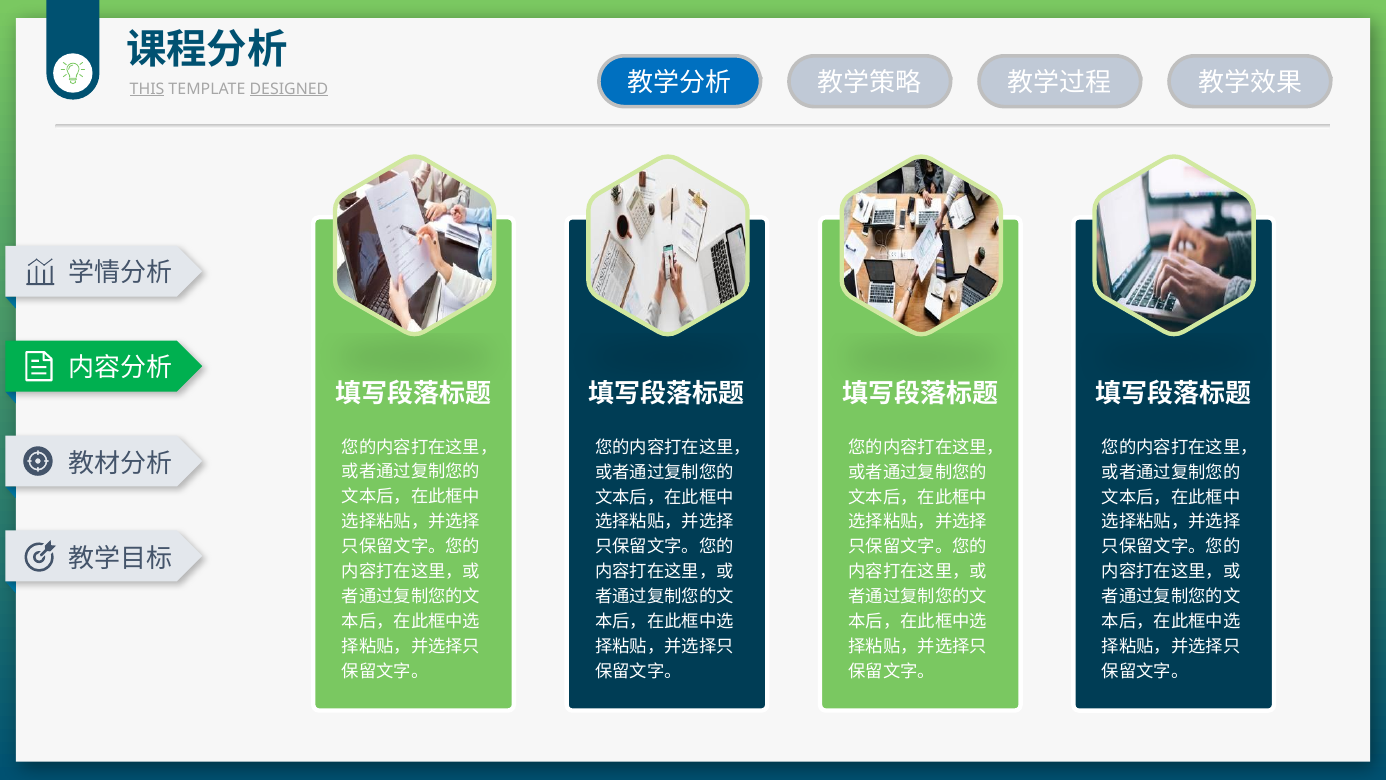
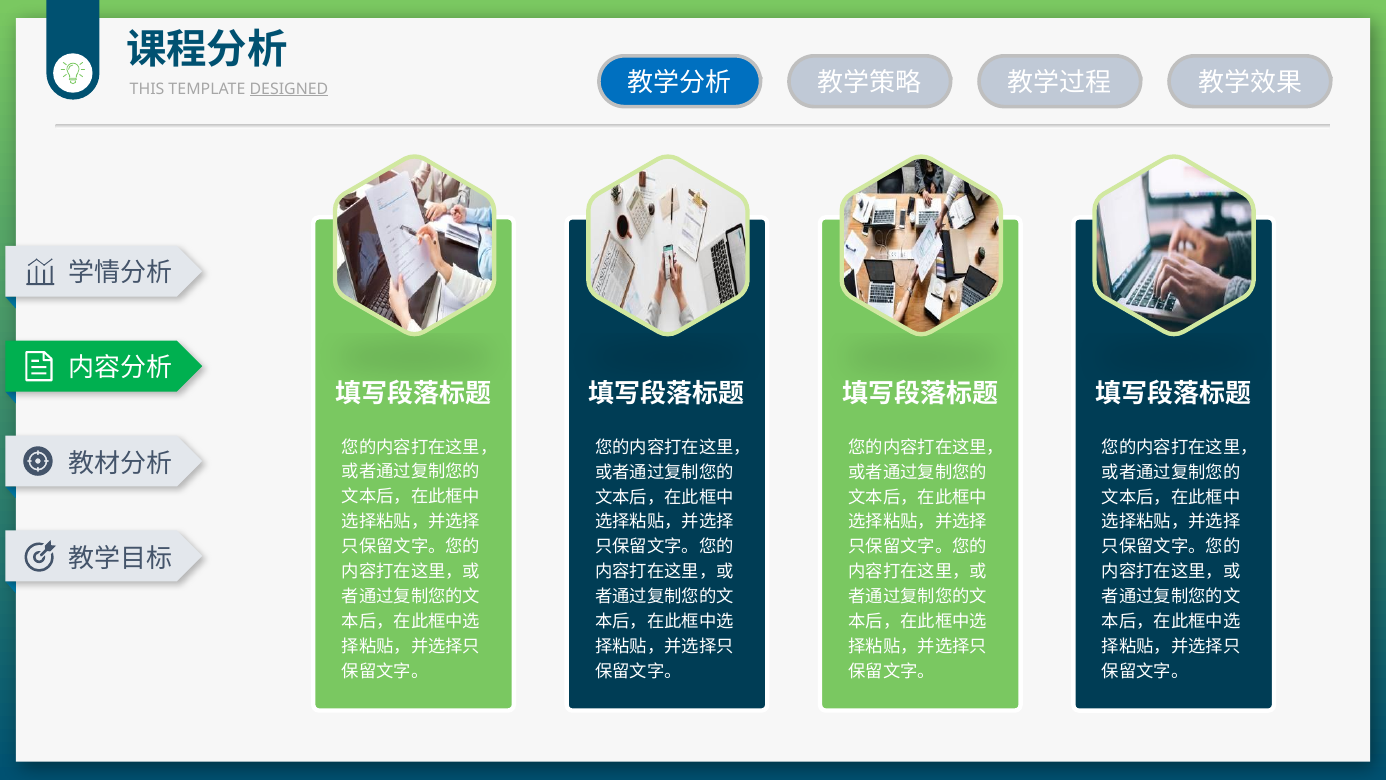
THIS underline: present -> none
